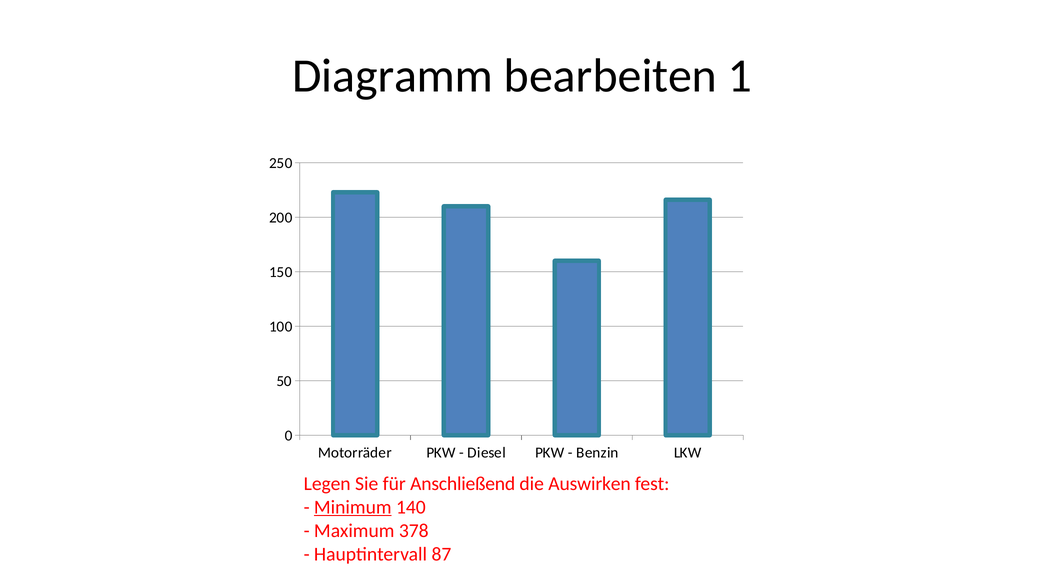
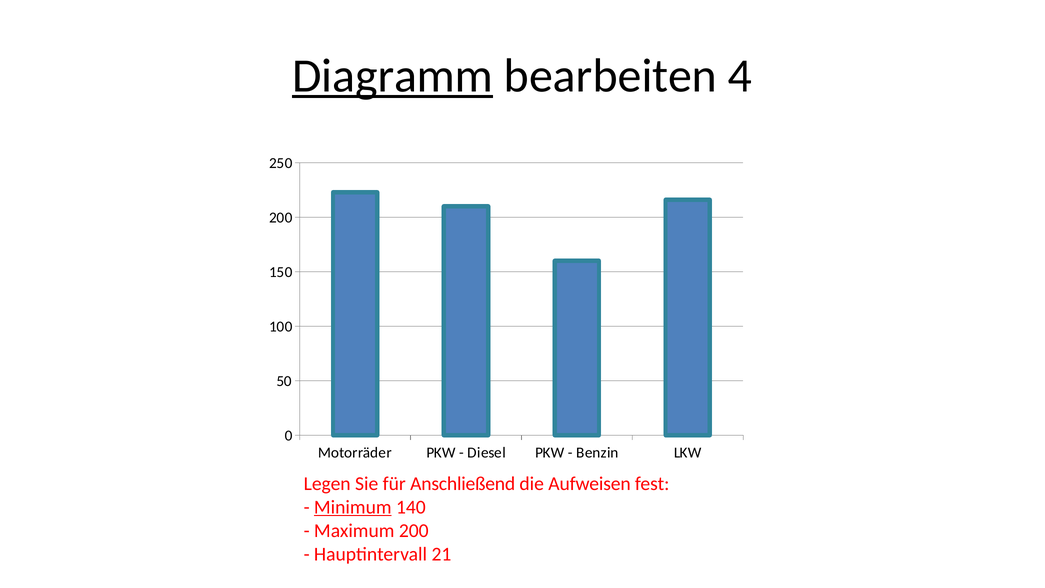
Diagramm underline: none -> present
1: 1 -> 4
Auswirken: Auswirken -> Aufweisen
Maximum 378: 378 -> 200
87: 87 -> 21
